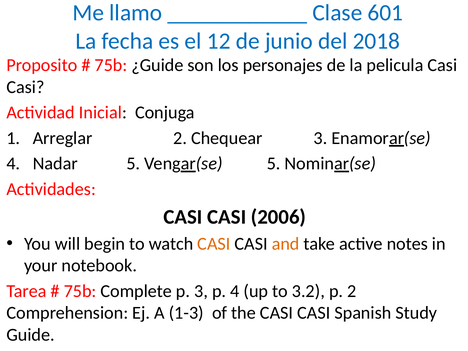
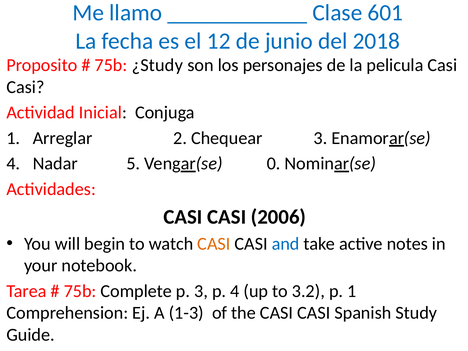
¿Guide: ¿Guide -> ¿Study
Vengar(se 5: 5 -> 0
and colour: orange -> blue
p 2: 2 -> 1
